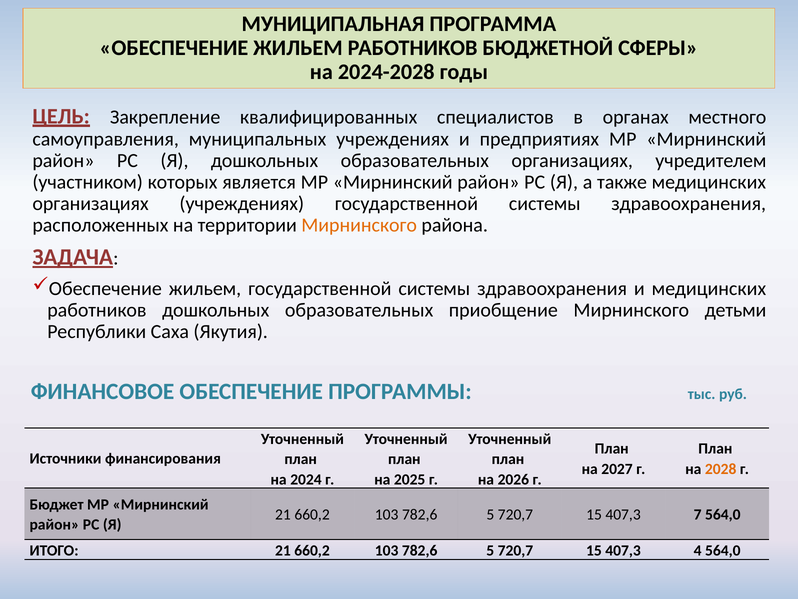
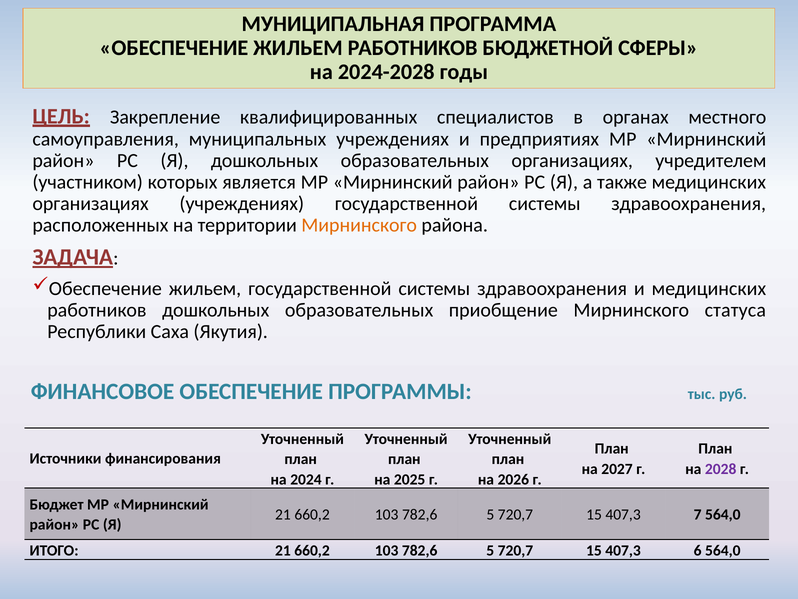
детьми: детьми -> статуса
2028 colour: orange -> purple
4: 4 -> 6
